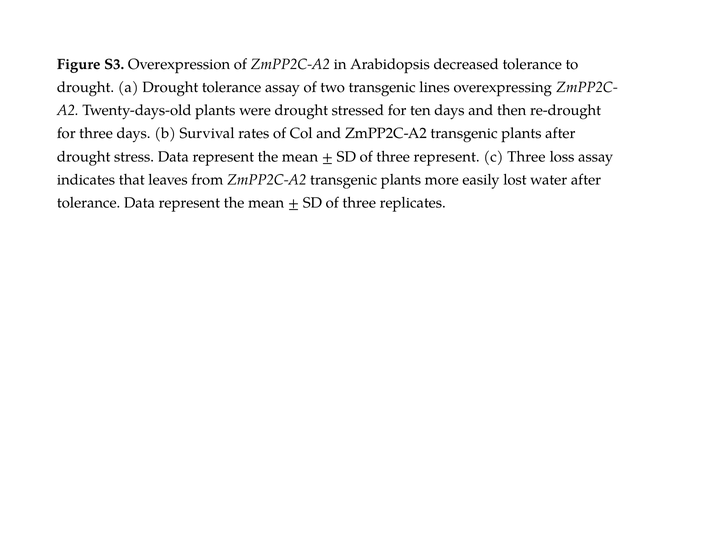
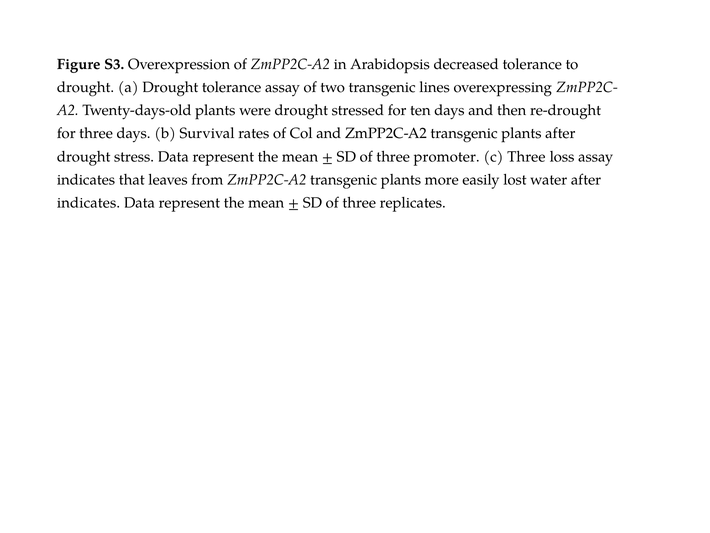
three represent: represent -> promoter
tolerance at (89, 203): tolerance -> indicates
